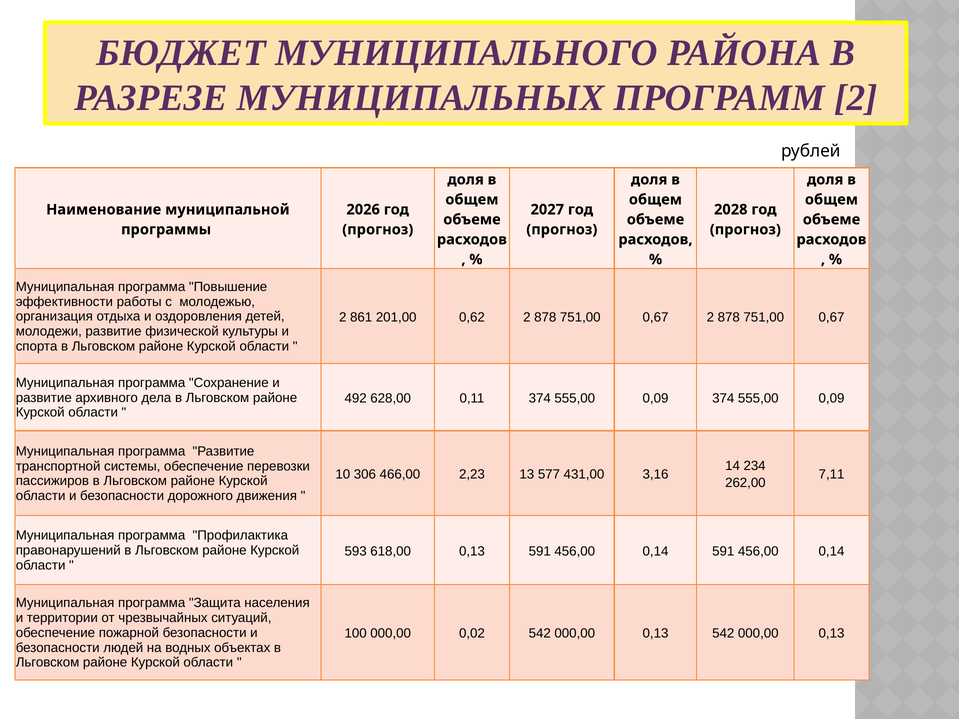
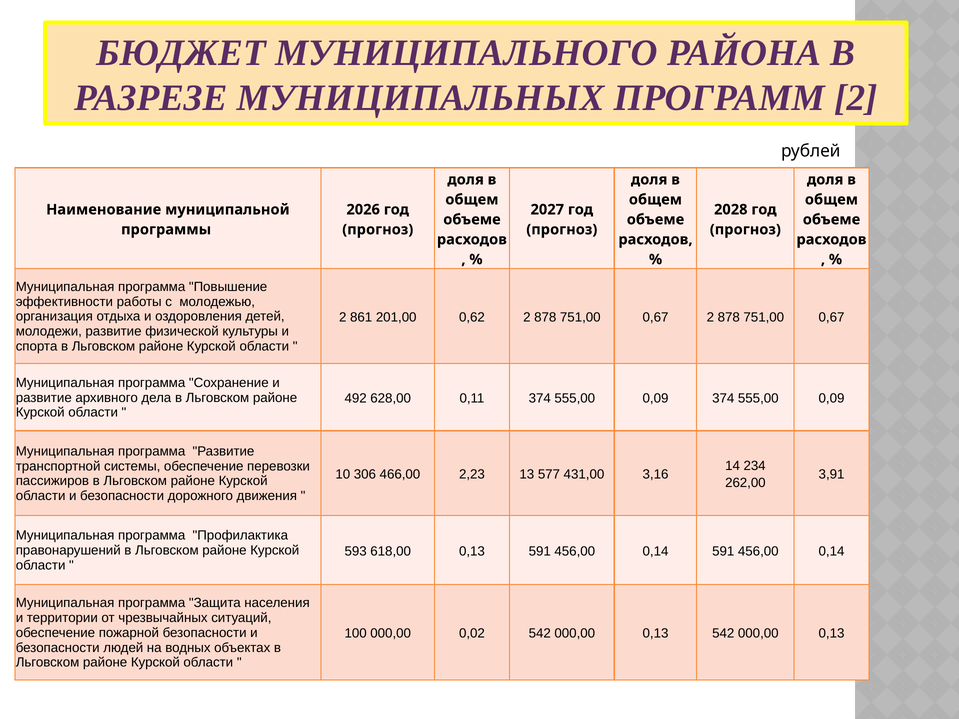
7,11: 7,11 -> 3,91
